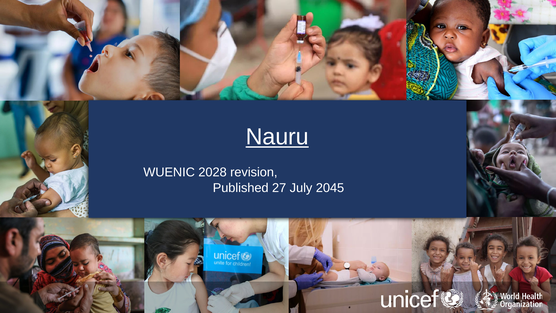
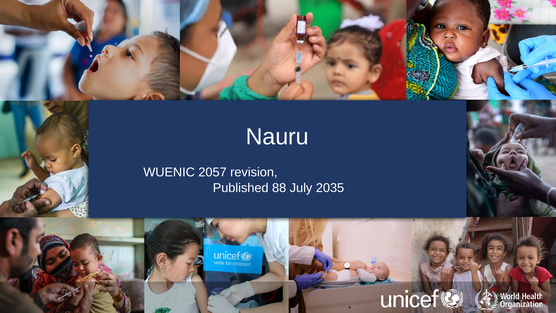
Nauru underline: present -> none
2028: 2028 -> 2057
27: 27 -> 88
2045: 2045 -> 2035
